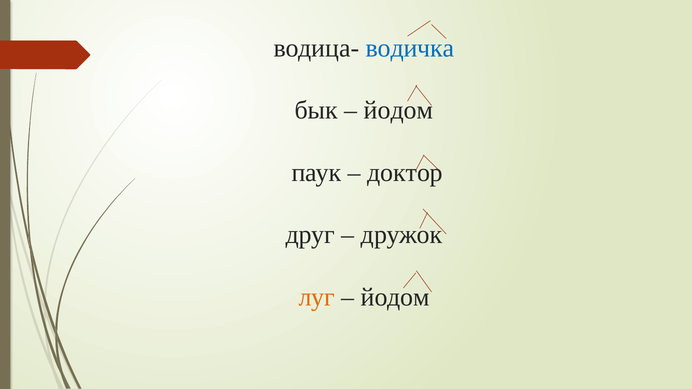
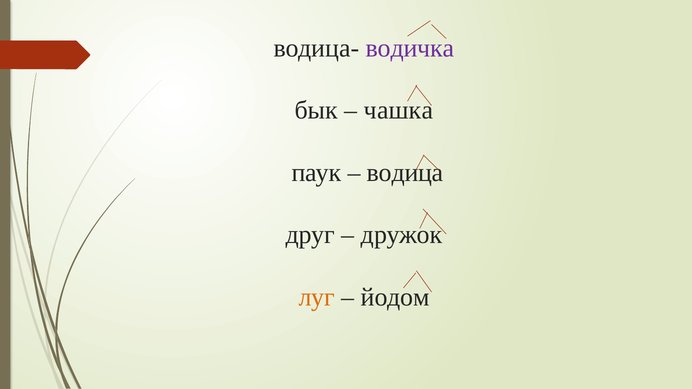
водичка colour: blue -> purple
йодом at (399, 110): йодом -> чашка
доктор: доктор -> водица
